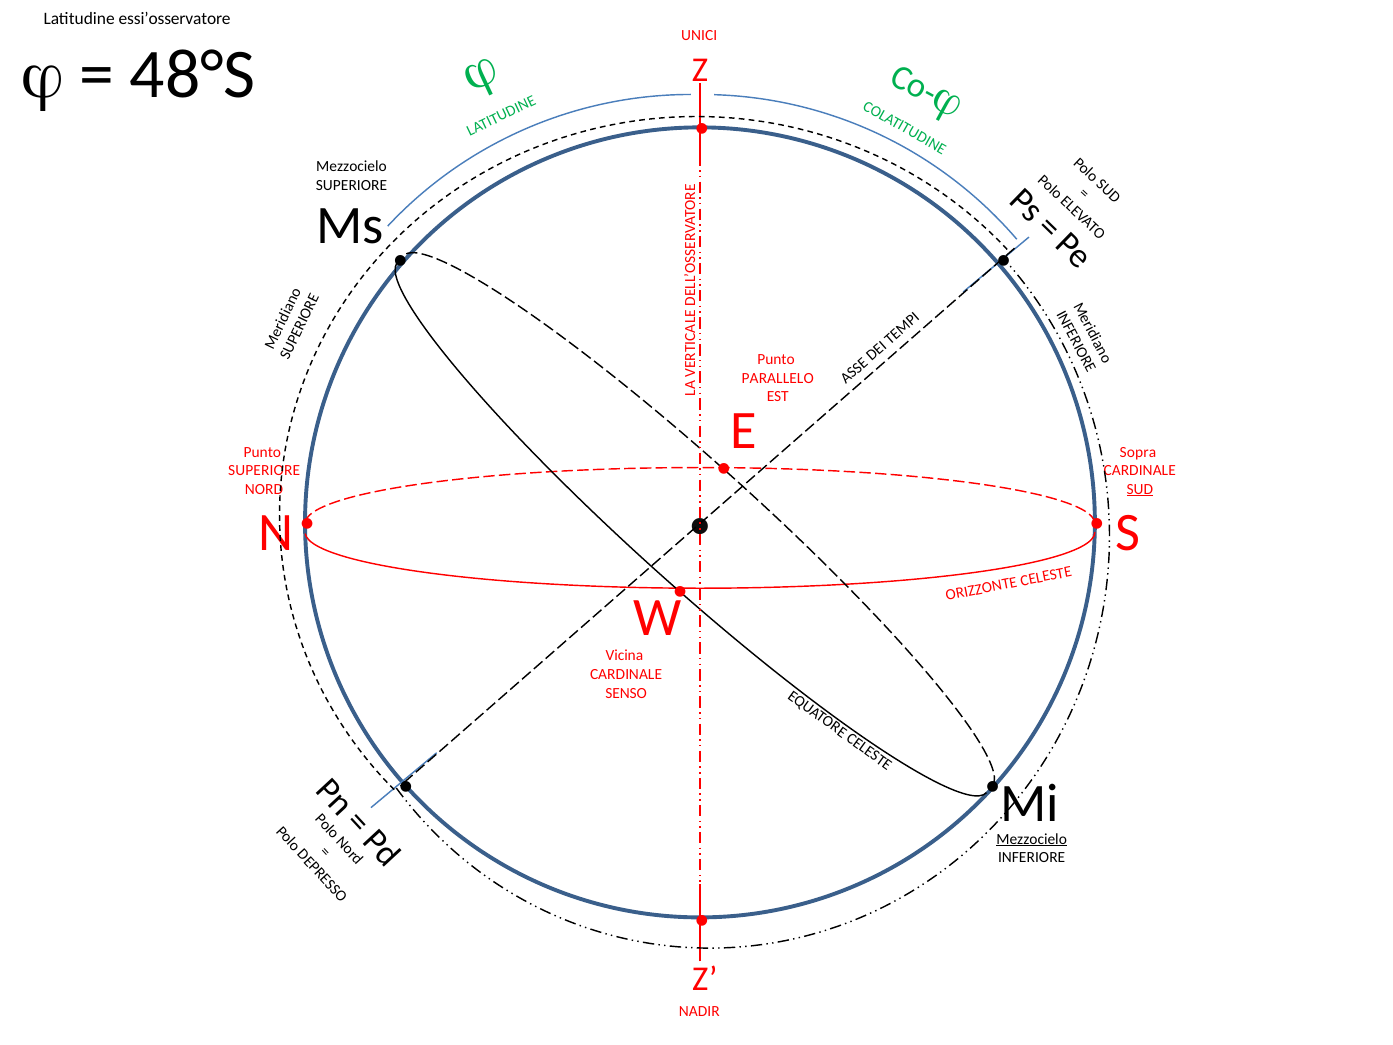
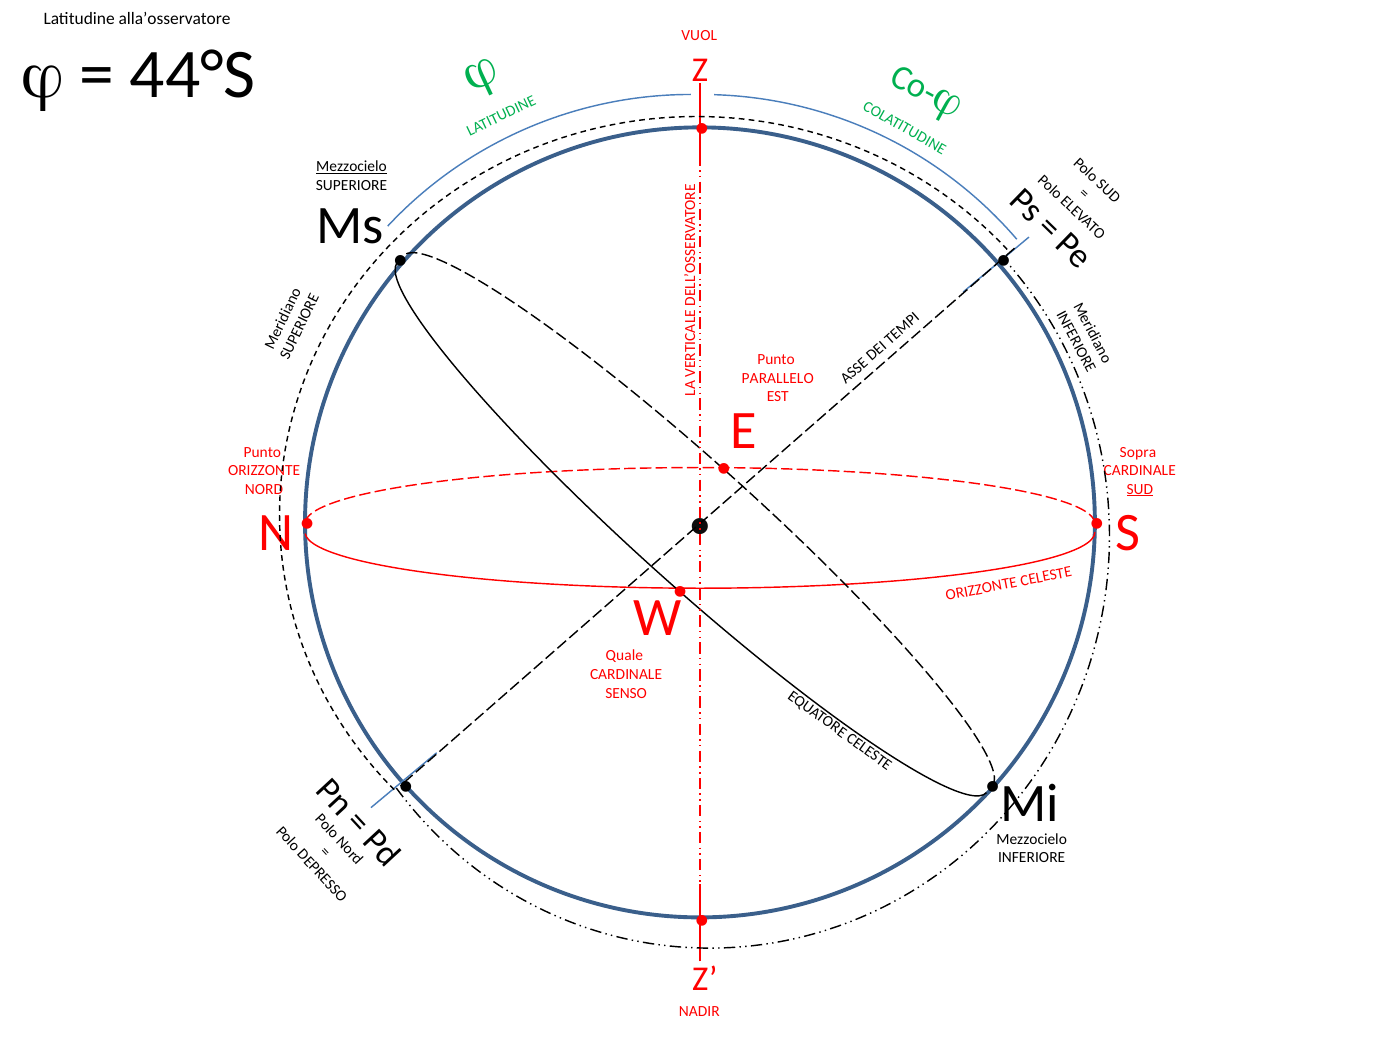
essi’osservatore: essi’osservatore -> alla’osservatore
UNICI: UNICI -> VUOL
48°S: 48°S -> 44°S
Mezzocielo at (351, 167) underline: none -> present
SUPERIORE at (264, 470): SUPERIORE -> ORIZZONTE
Vicina: Vicina -> Quale
Mezzocielo at (1032, 839) underline: present -> none
